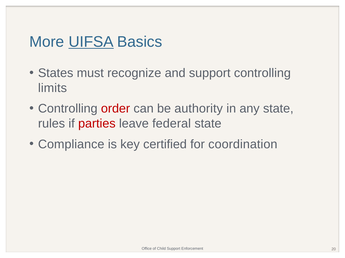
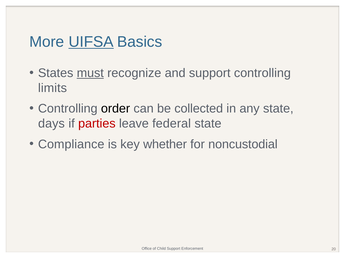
must underline: none -> present
order colour: red -> black
authority: authority -> collected
rules: rules -> days
certified: certified -> whether
coordination: coordination -> noncustodial
